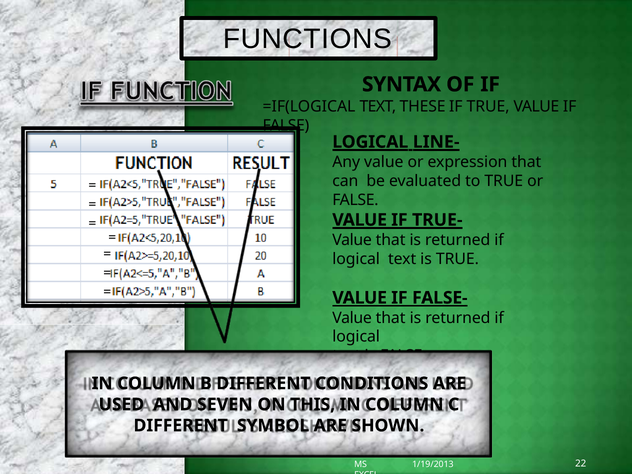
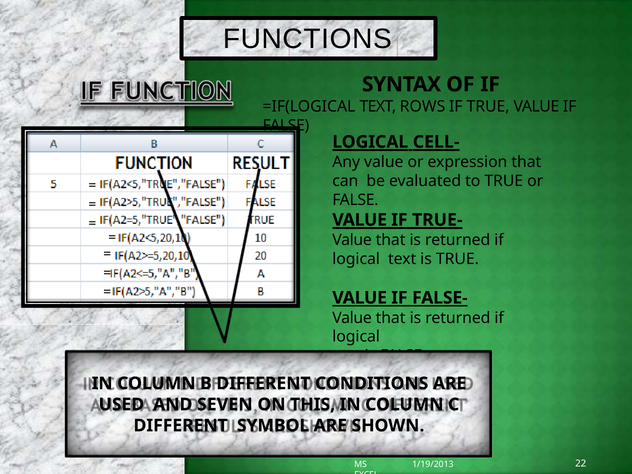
THESE: THESE -> ROWS
LINE-: LINE- -> CELL-
